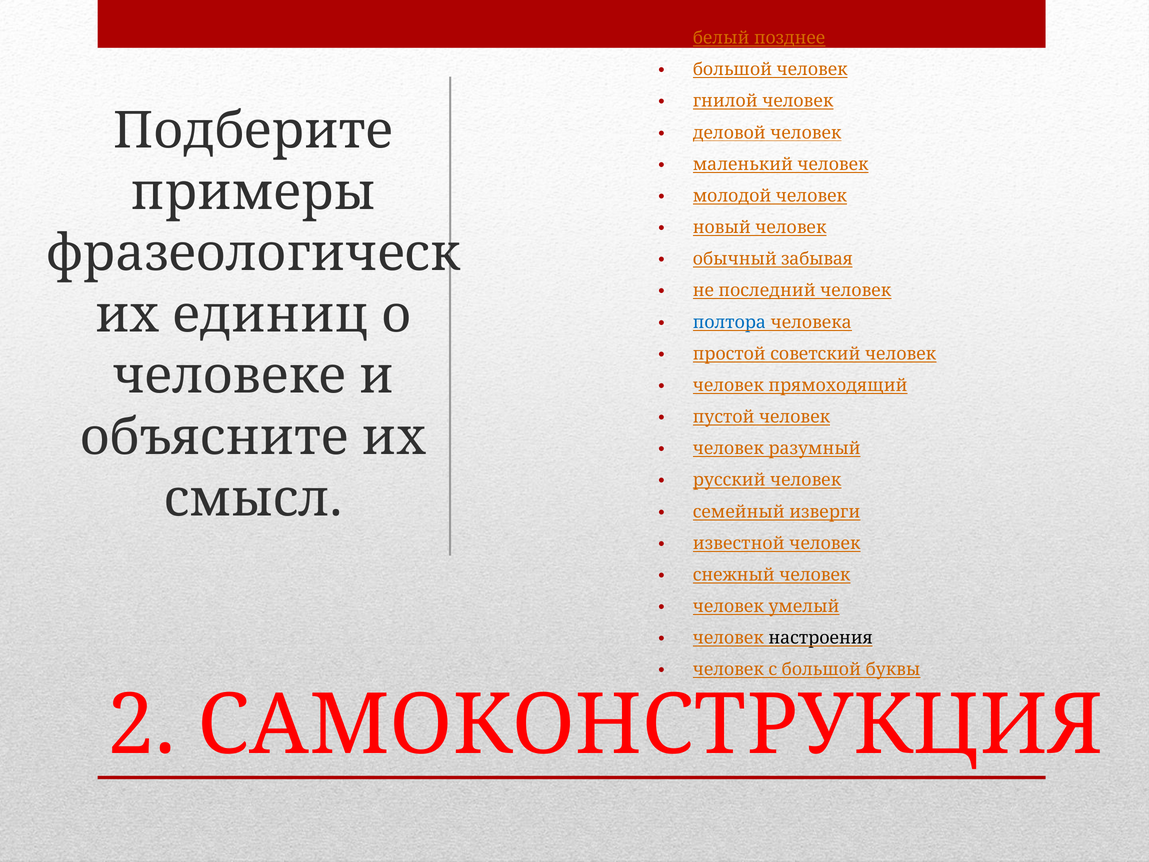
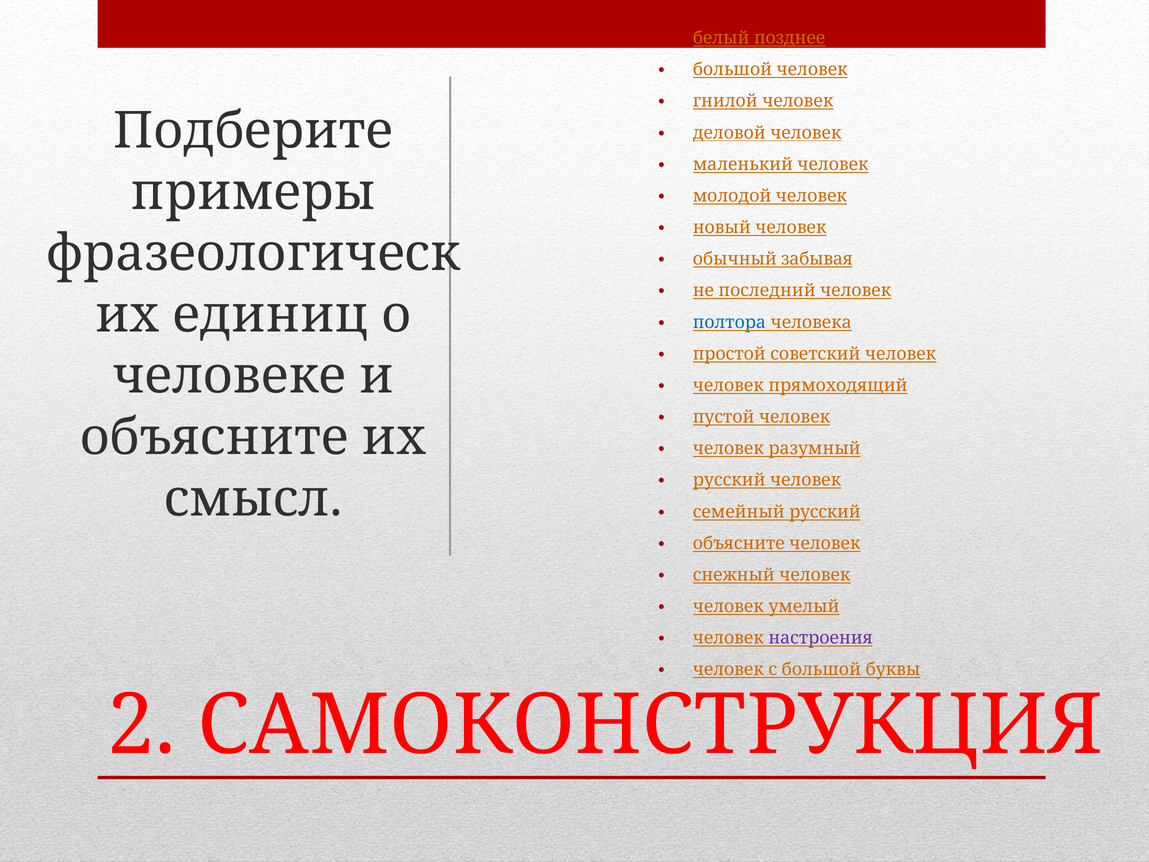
семейный изверги: изверги -> русский
известной at (739, 543): известной -> объясните
настроения colour: black -> purple
